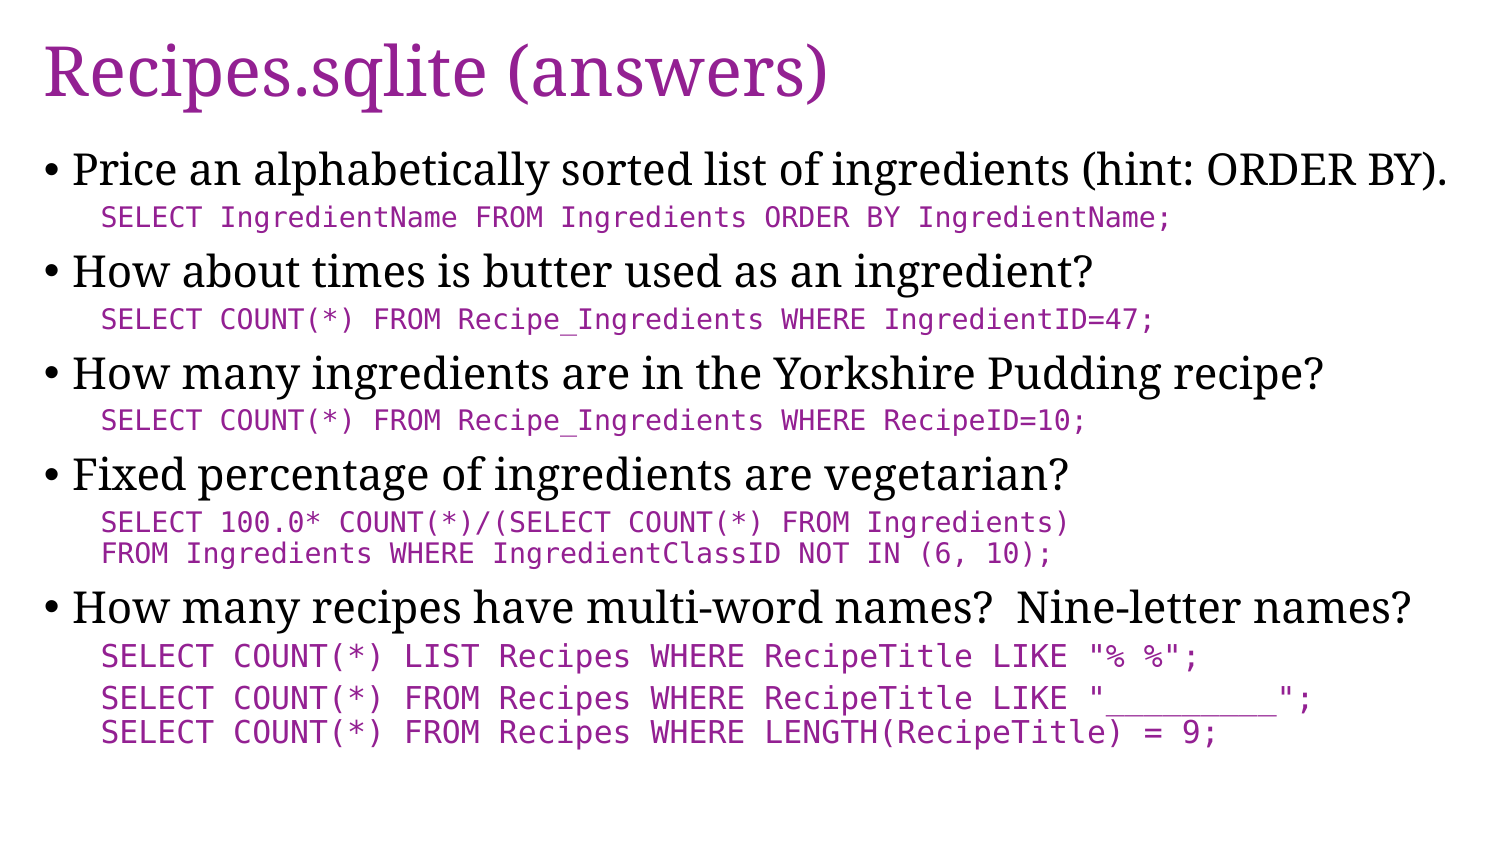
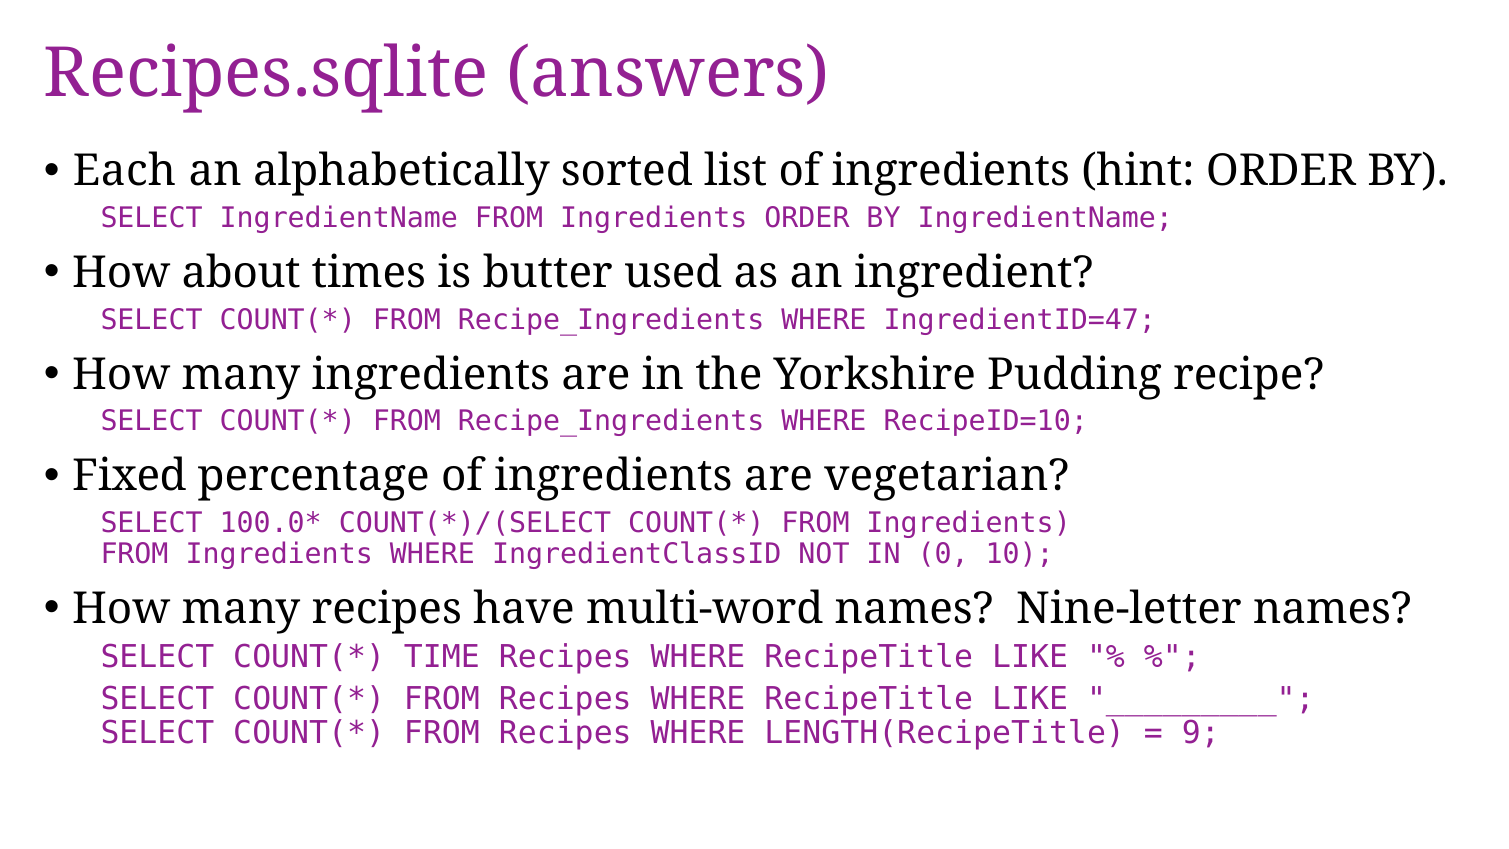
Price: Price -> Each
6: 6 -> 0
LIST at (442, 657): LIST -> TIME
